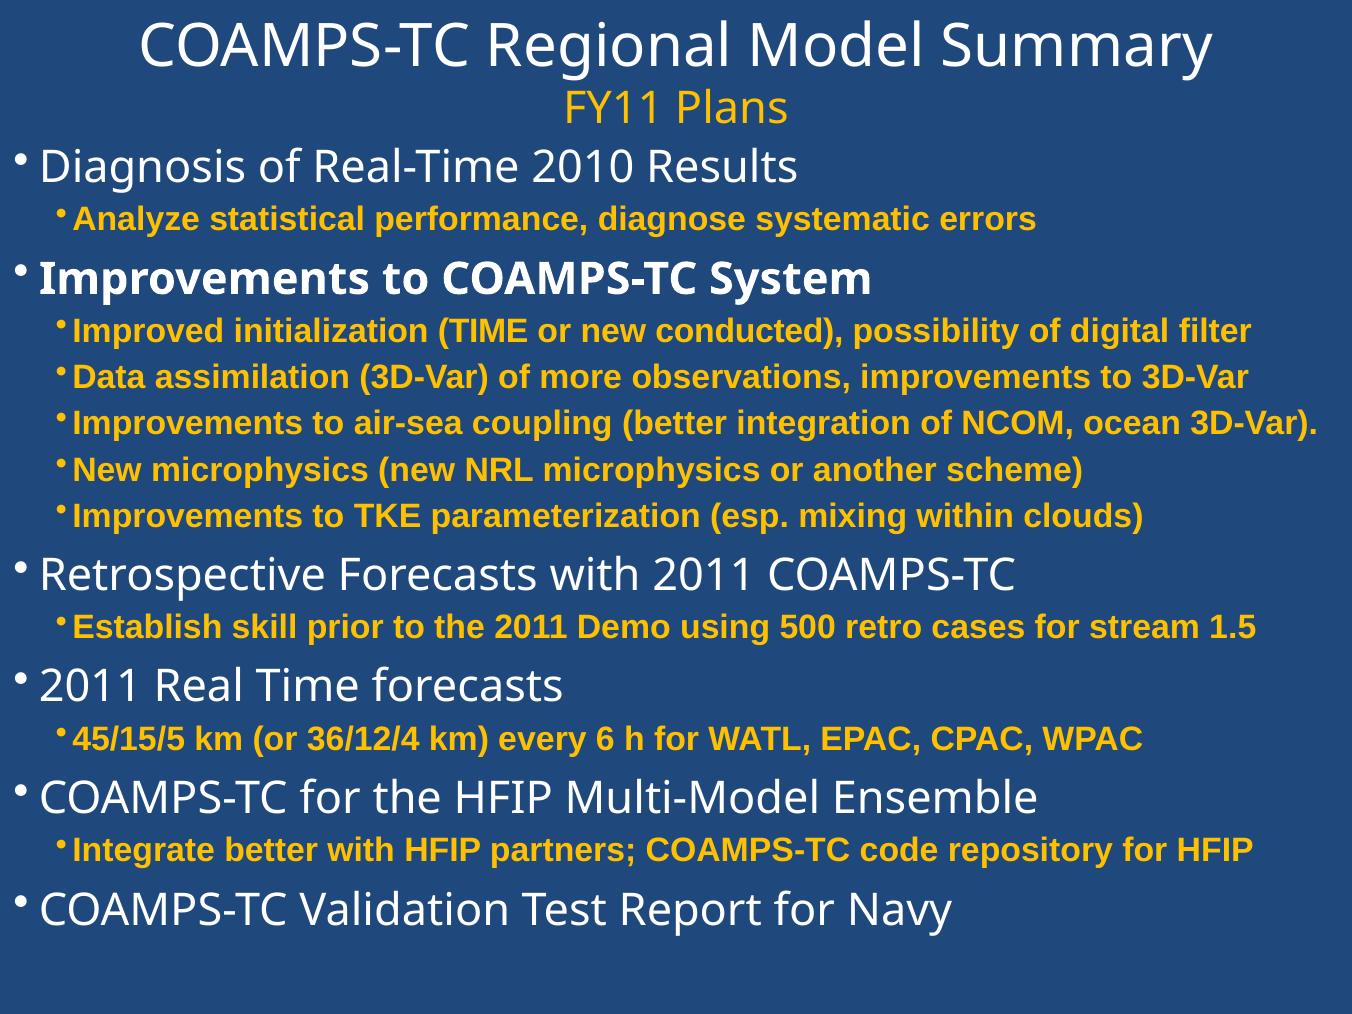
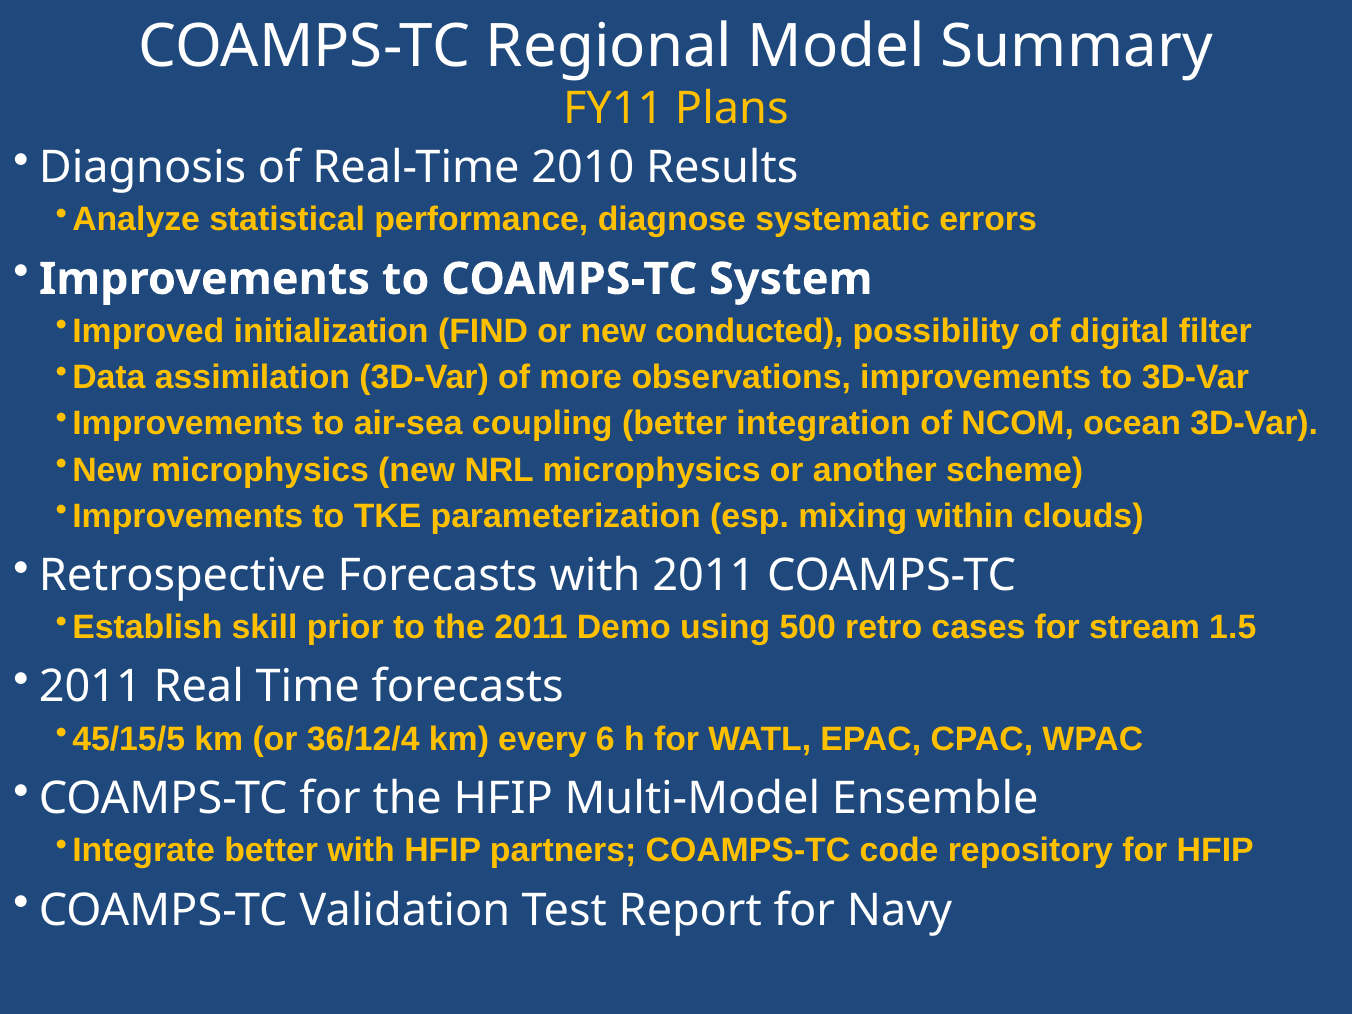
initialization TIME: TIME -> FIND
